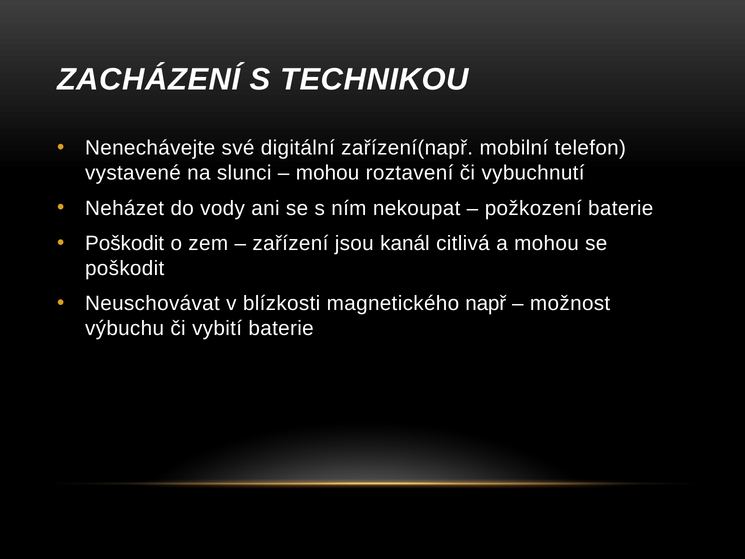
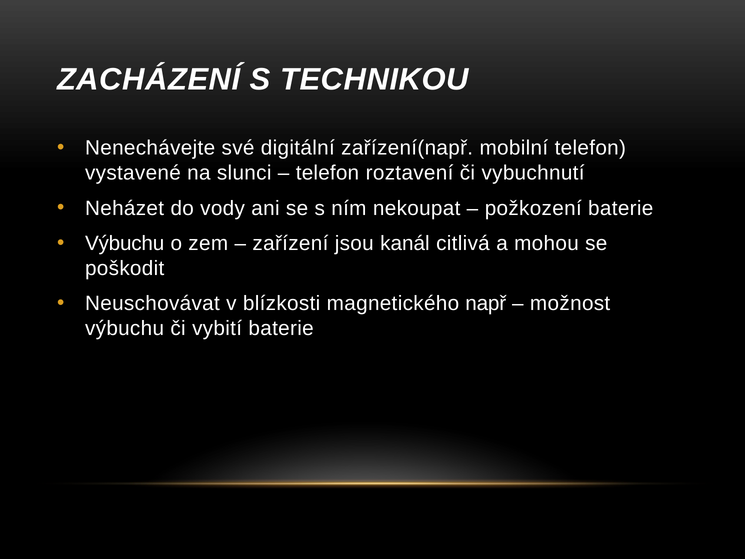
mohou at (328, 173): mohou -> telefon
Poškodit at (125, 243): Poškodit -> Výbuchu
